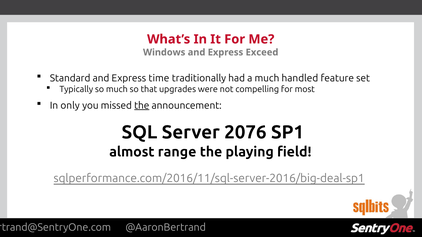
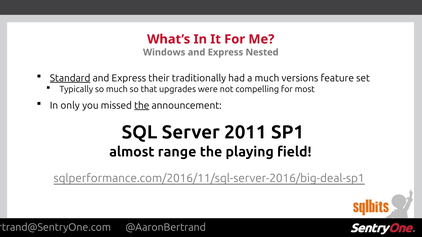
Exceed: Exceed -> Nested
Standard underline: none -> present
time: time -> their
handled: handled -> versions
2076: 2076 -> 2011
